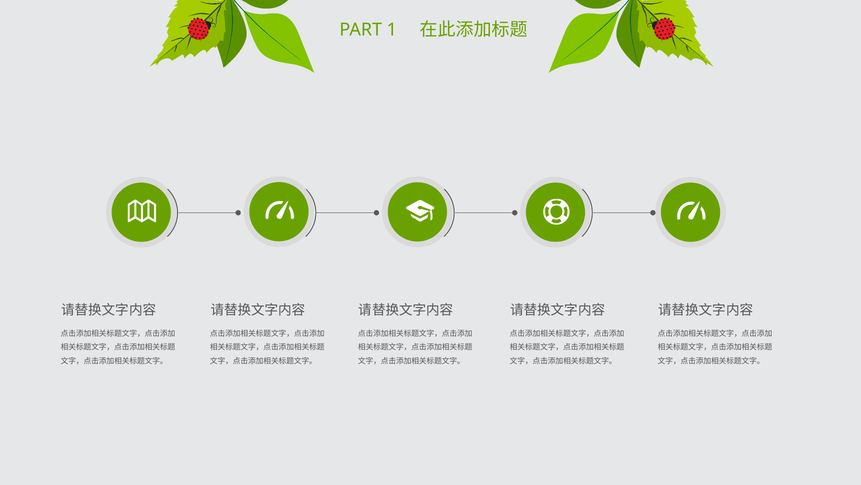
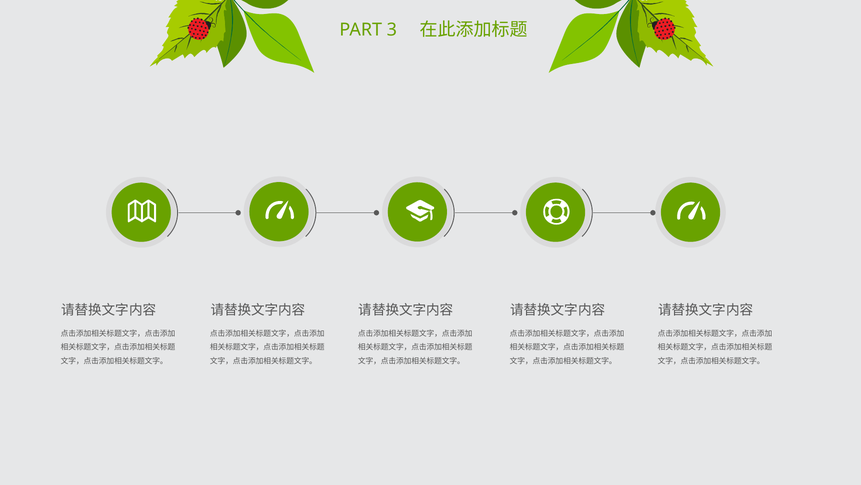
1: 1 -> 3
